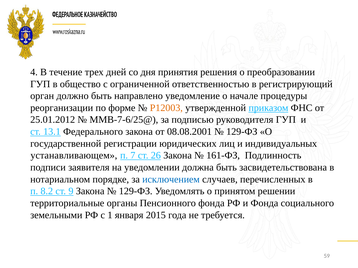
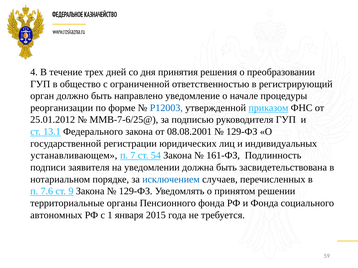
Р12003 colour: orange -> blue
26: 26 -> 54
8.2: 8.2 -> 7.6
земельными: земельными -> автономных
